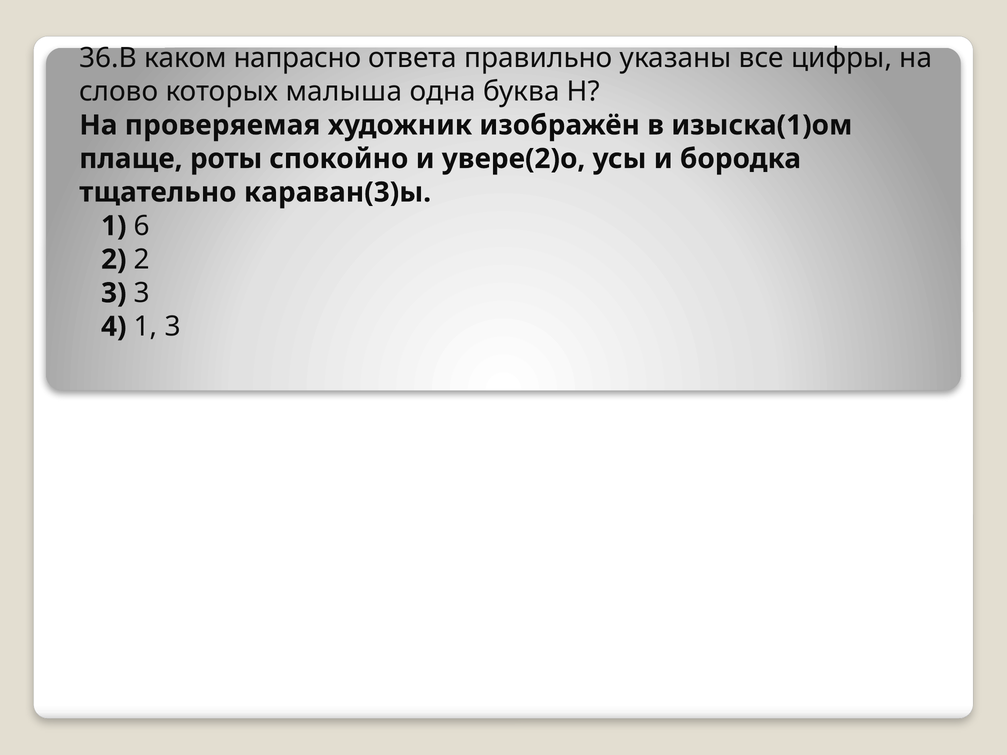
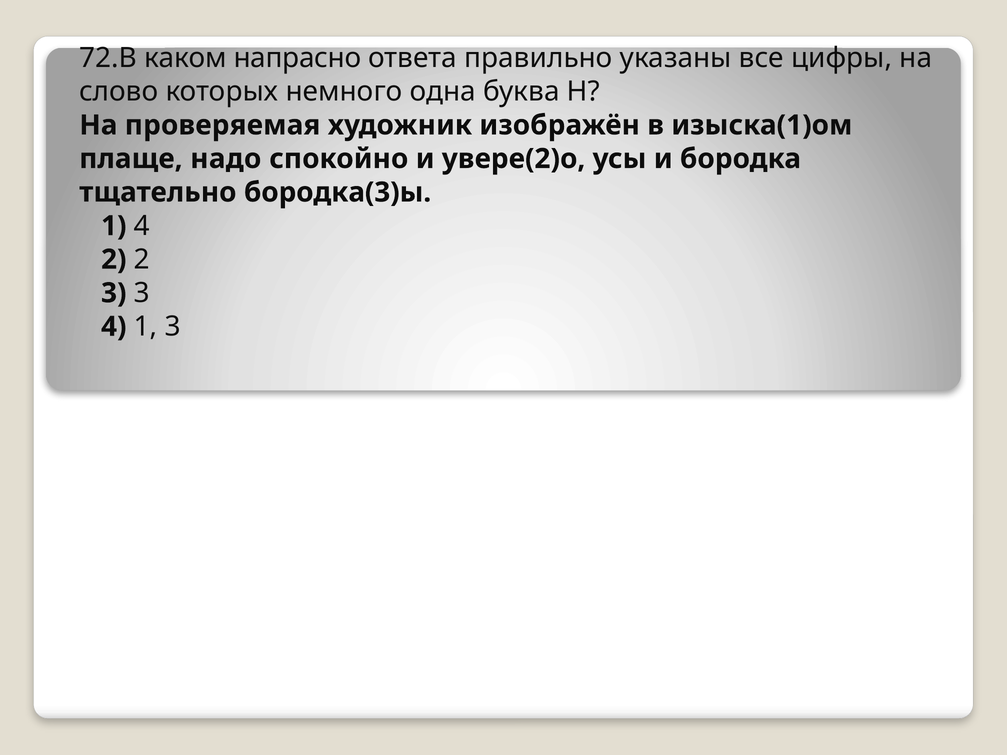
36.В: 36.В -> 72.В
малыша: малыша -> немного
роты: роты -> надо
караван(3)ы: караван(3)ы -> бородка(3)ы
1 6: 6 -> 4
